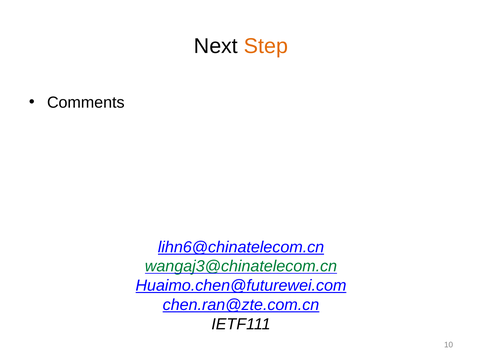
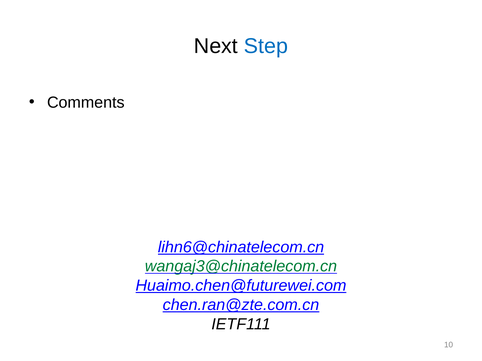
Step colour: orange -> blue
